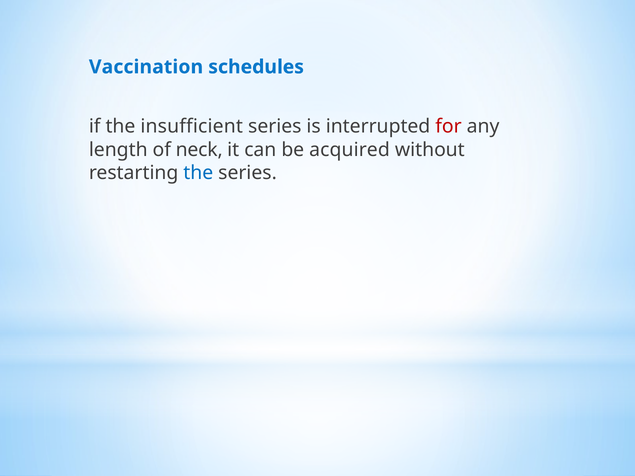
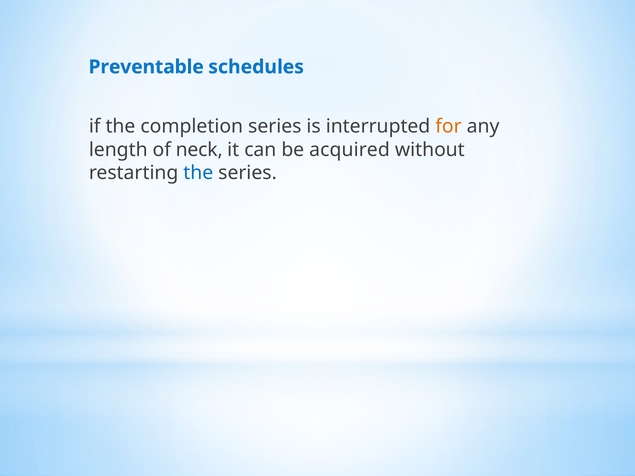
Vaccination: Vaccination -> Preventable
insufficient: insufficient -> completion
for colour: red -> orange
